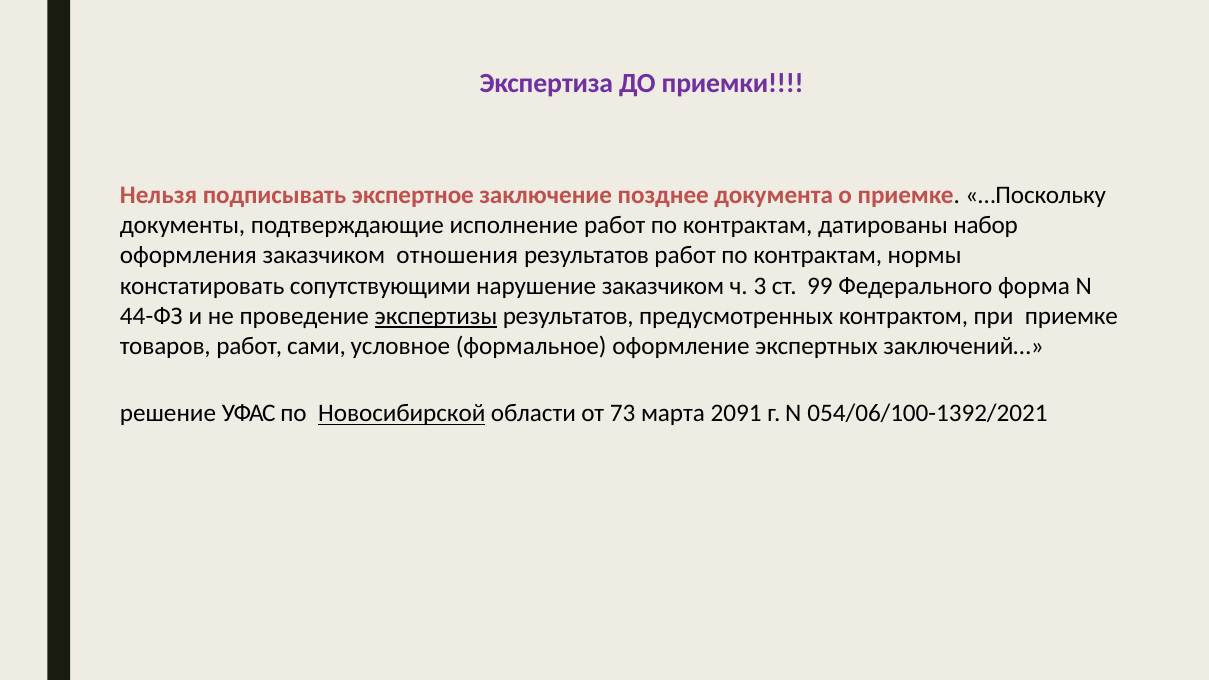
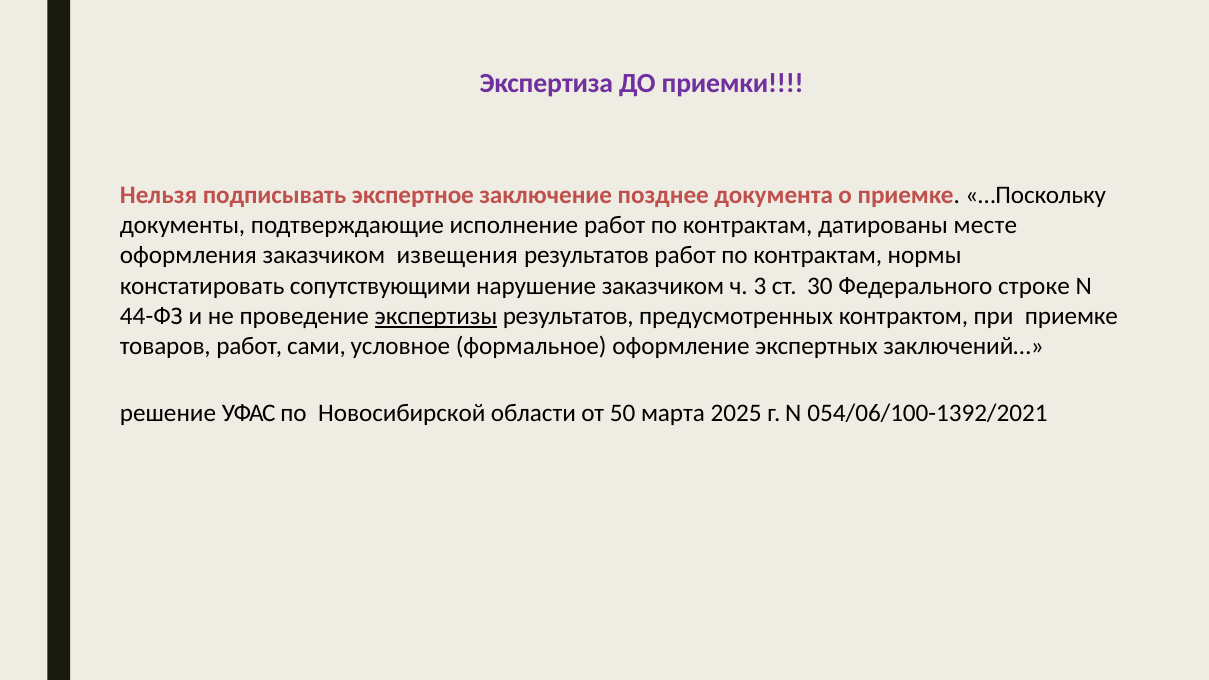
набор: набор -> месте
отношения: отношения -> извещения
99: 99 -> 30
форма: форма -> строке
Новосибирской underline: present -> none
73: 73 -> 50
2091: 2091 -> 2025
